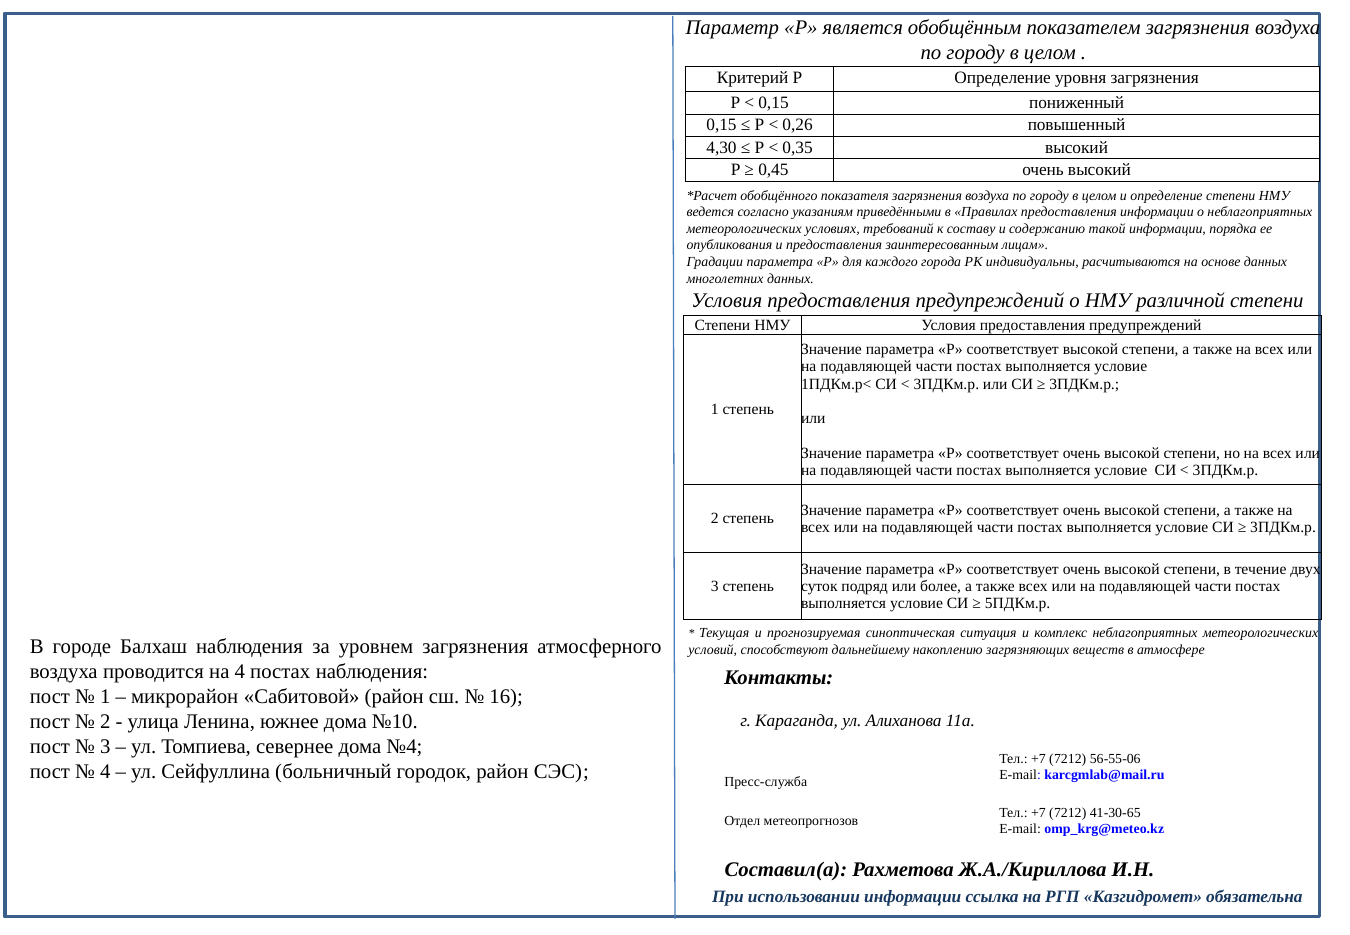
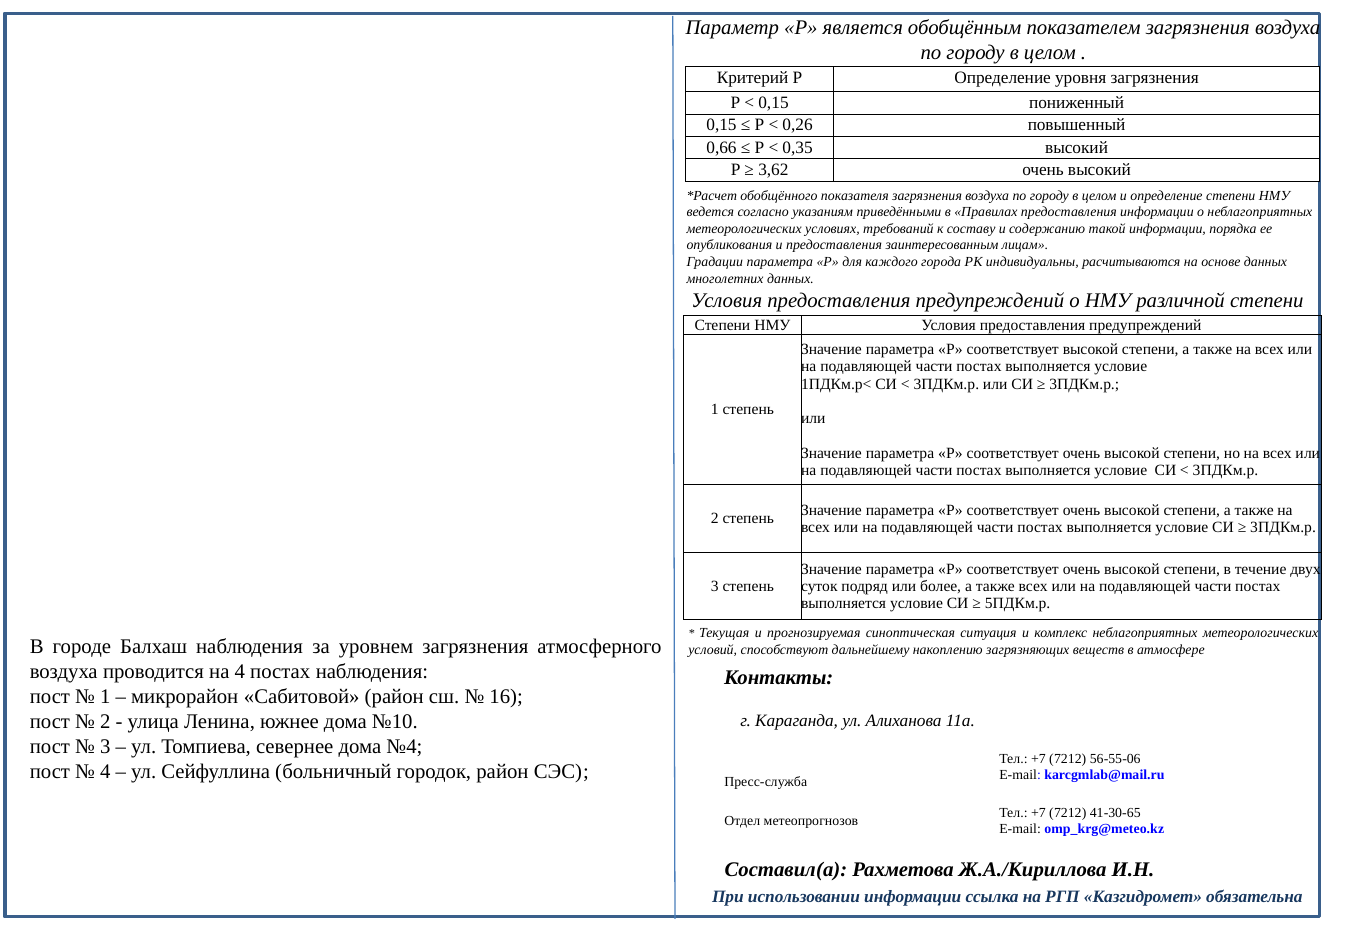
4,30: 4,30 -> 0,66
0,45: 0,45 -> 3,62
